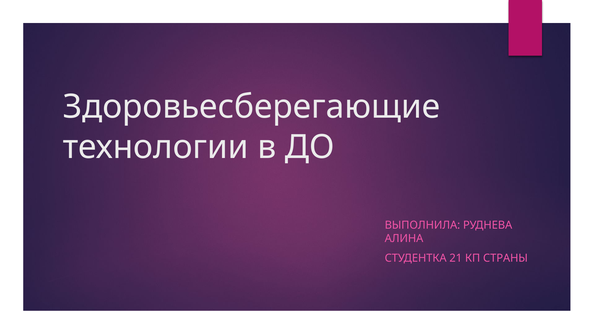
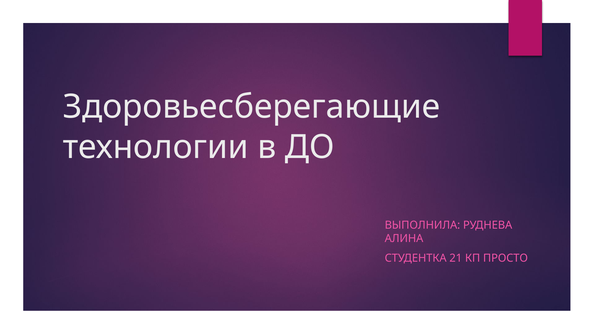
СТРАНЫ: СТРАНЫ -> ПРОСТО
